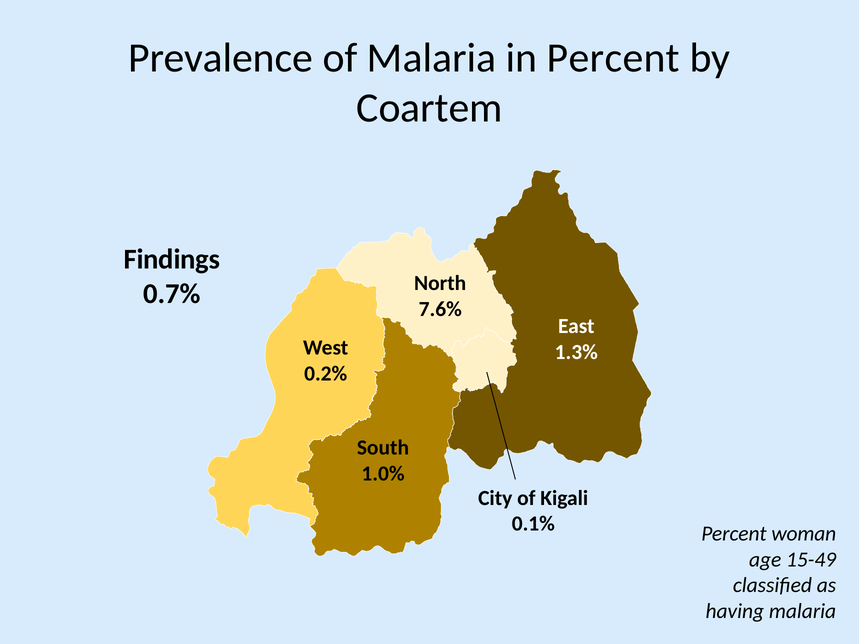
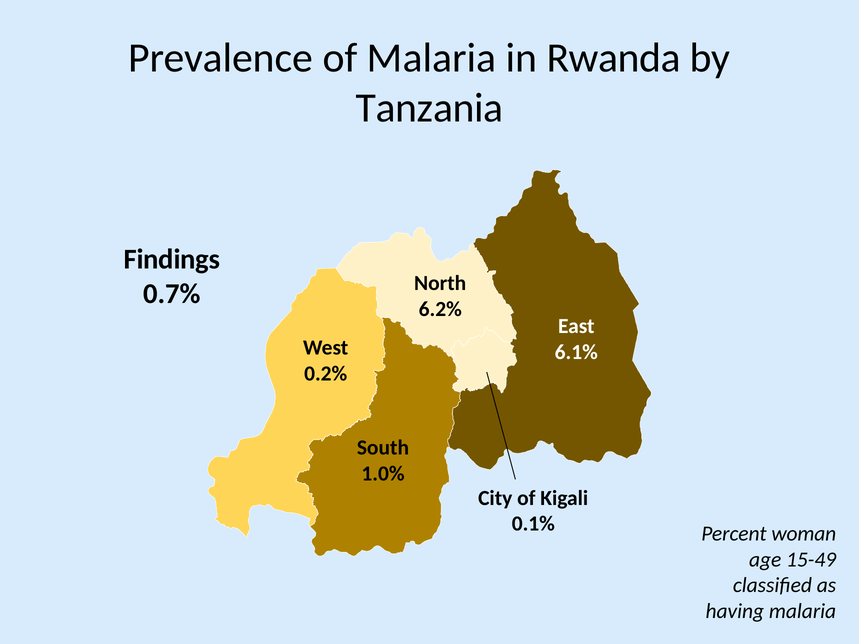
in Percent: Percent -> Rwanda
Coartem: Coartem -> Tanzania
7.6%: 7.6% -> 6.2%
1.3%: 1.3% -> 6.1%
